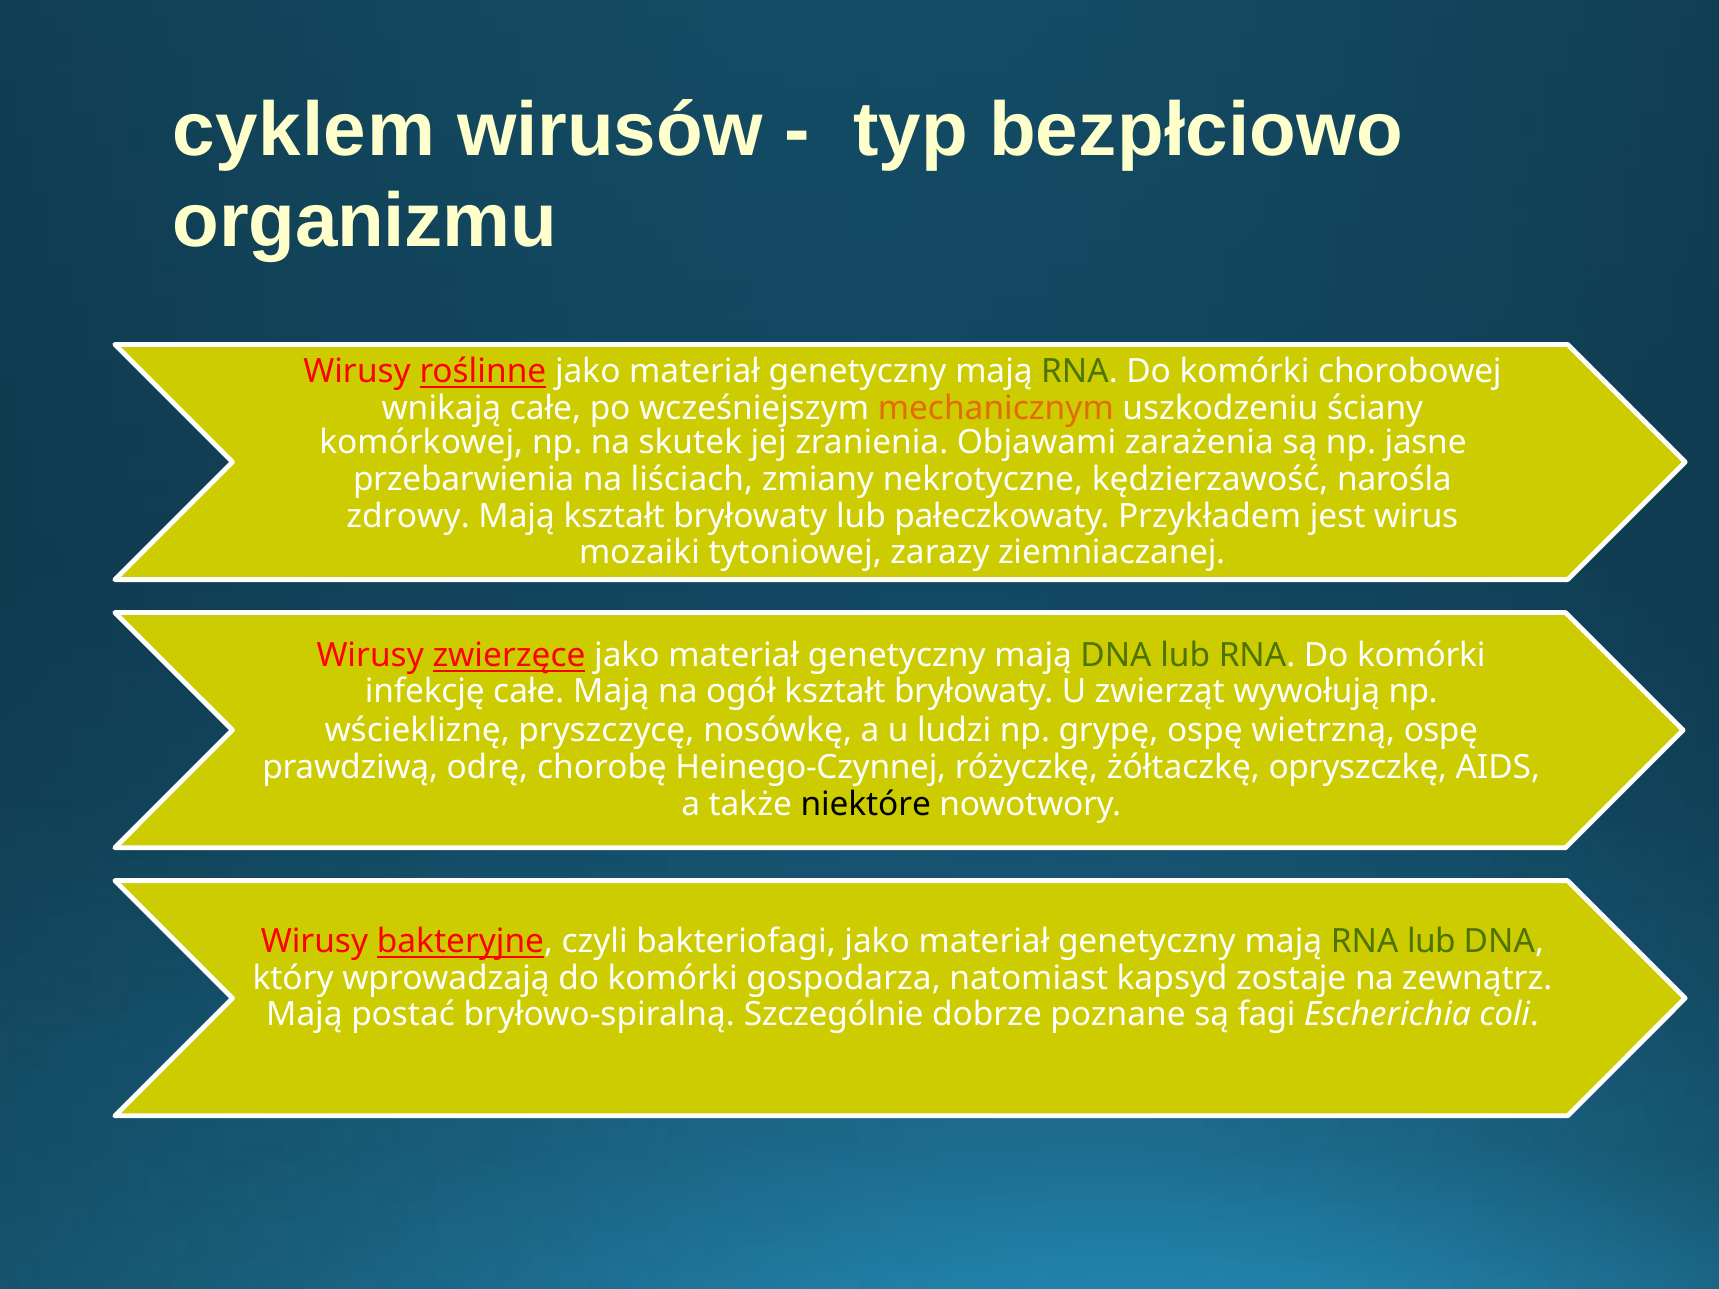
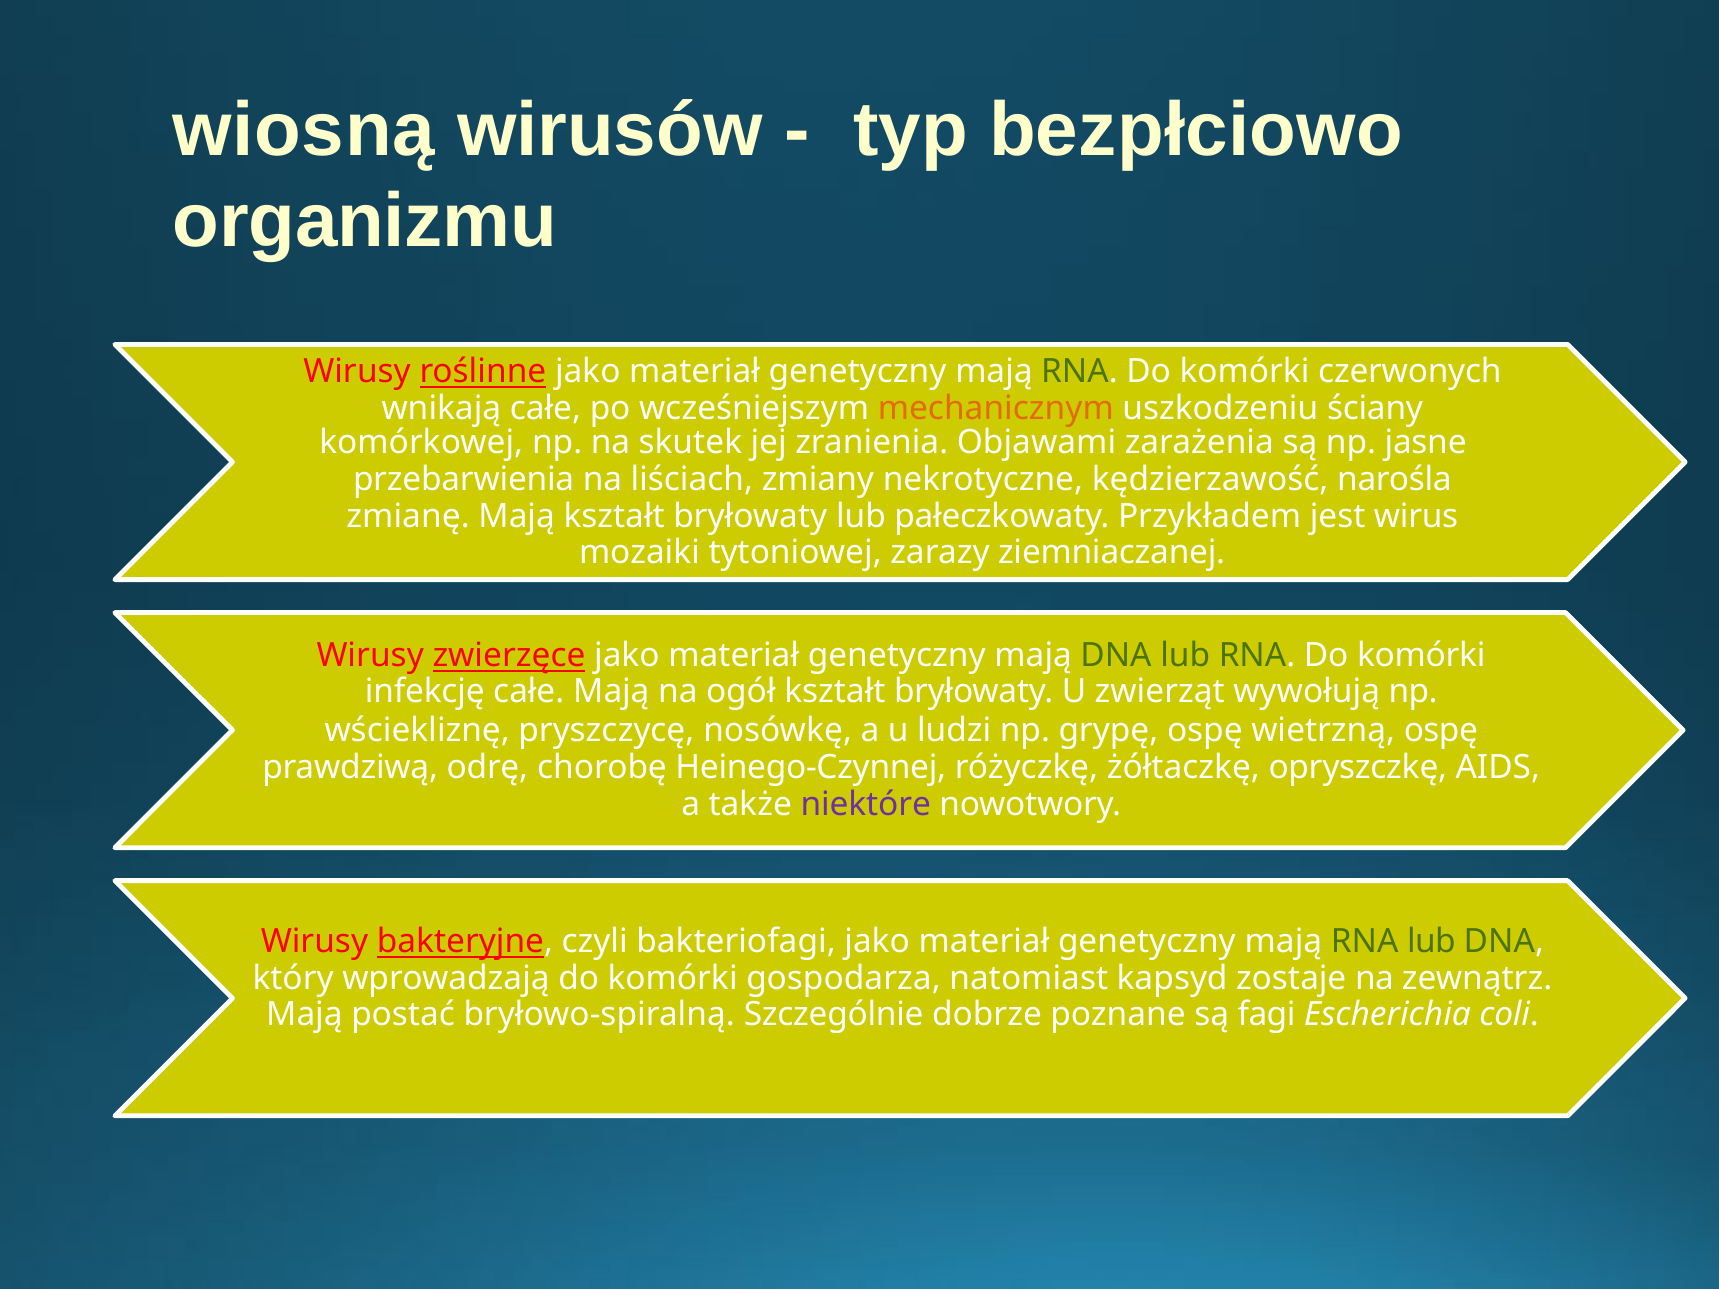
cyklem: cyklem -> wiosną
chorobowej: chorobowej -> czerwonych
zdrowy: zdrowy -> zmianę
niektóre colour: black -> purple
